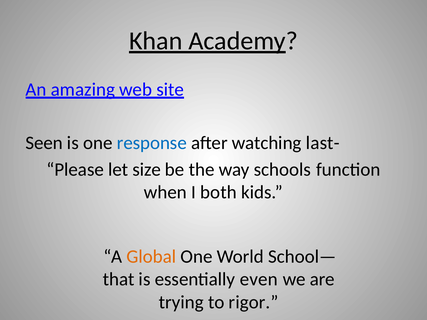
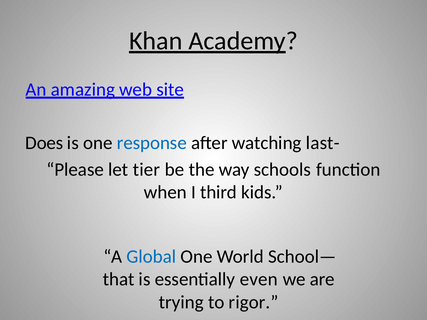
Seen: Seen -> Does
size: size -> tier
both: both -> third
Global colour: orange -> blue
